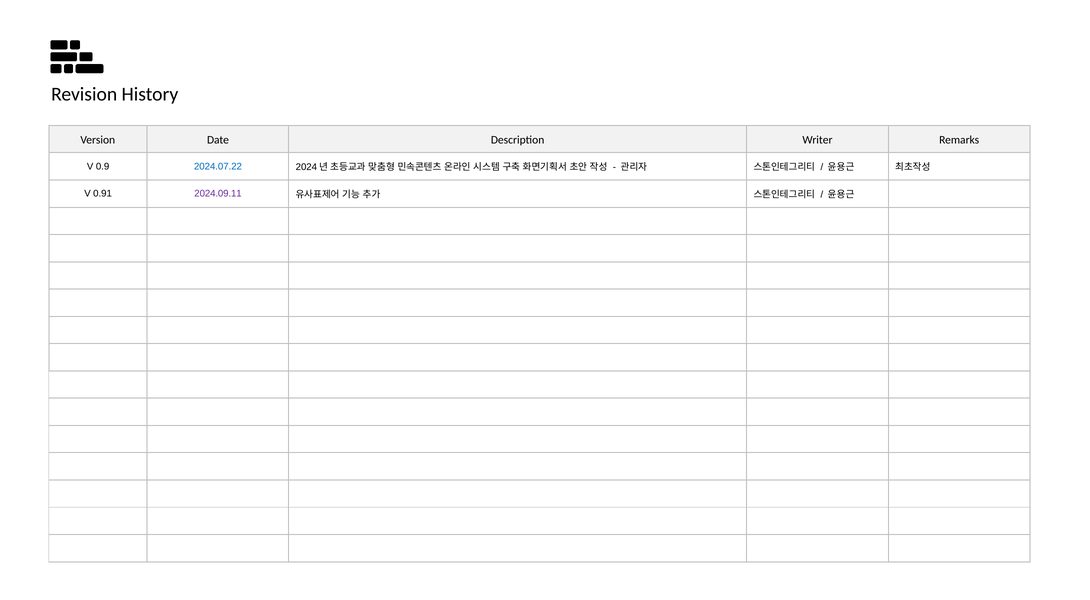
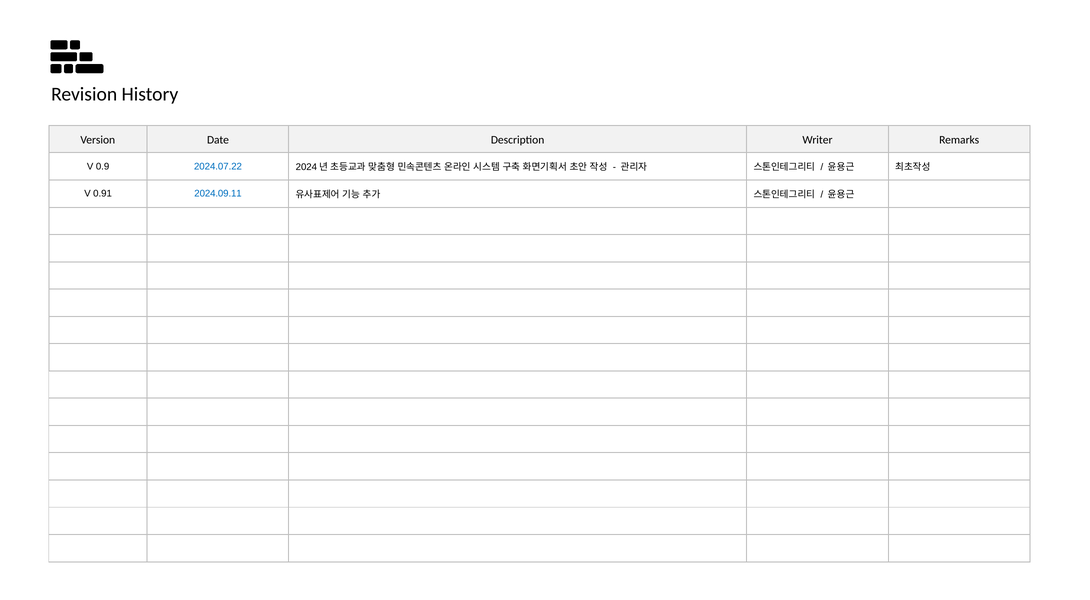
2024.09.11 colour: purple -> blue
